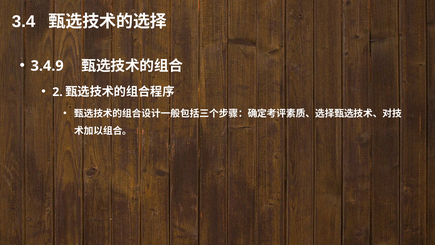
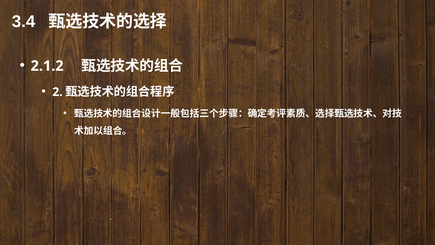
3.4.9: 3.4.9 -> 2.1.2
